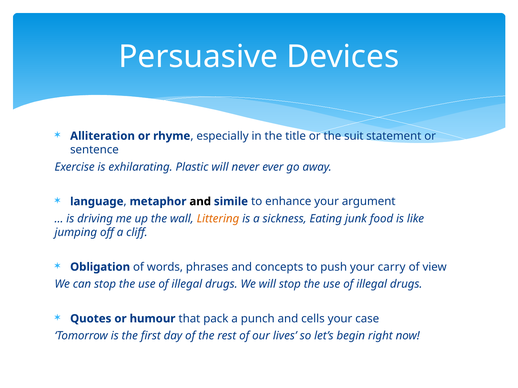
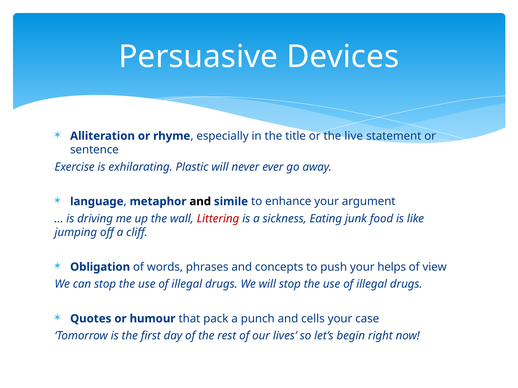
suit: suit -> live
Littering colour: orange -> red
carry: carry -> helps
